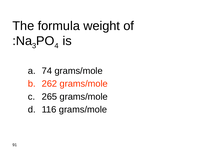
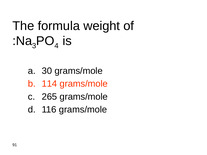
74: 74 -> 30
262: 262 -> 114
